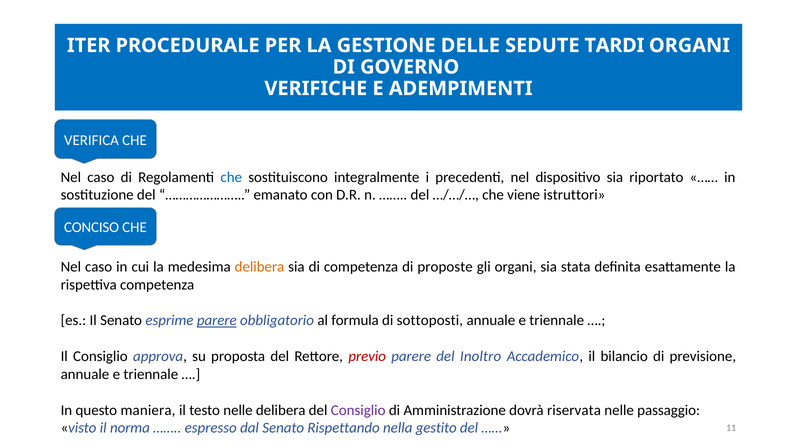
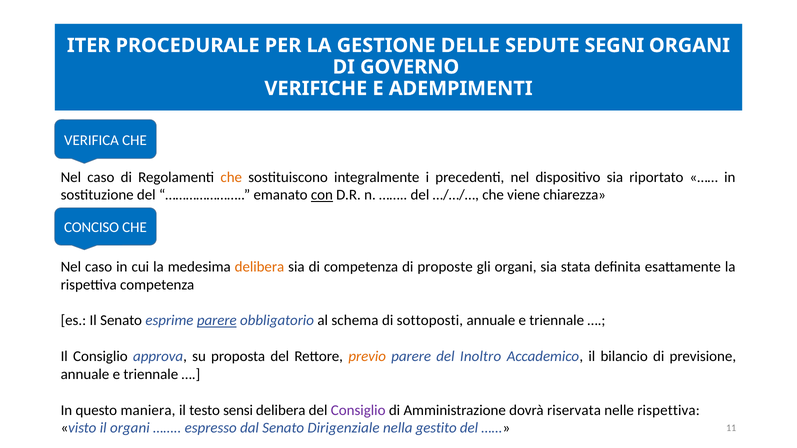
TARDI: TARDI -> SEGNI
che at (231, 177) colour: blue -> orange
con underline: none -> present
istruttori: istruttori -> chiarezza
formula: formula -> schema
previo colour: red -> orange
testo nelle: nelle -> sensi
nelle passaggio: passaggio -> rispettiva
il norma: norma -> organi
Rispettando: Rispettando -> Dirigenziale
